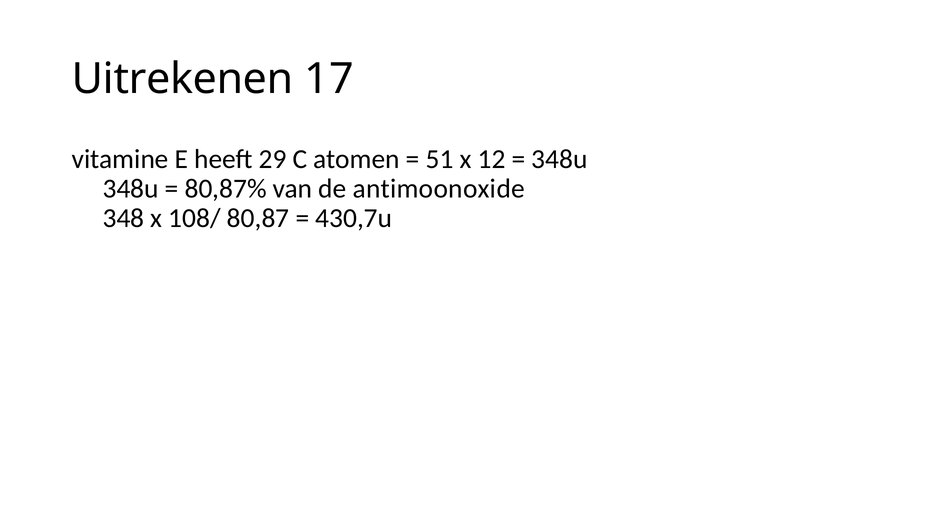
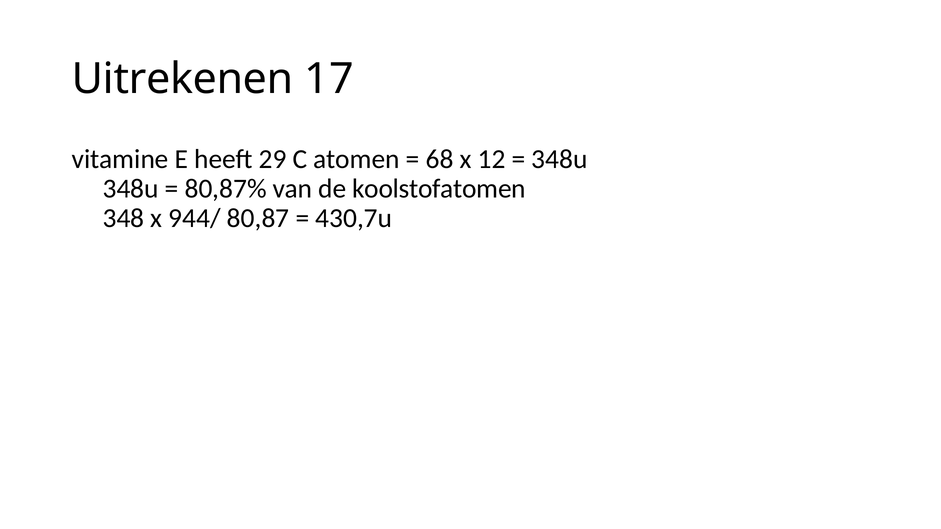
51: 51 -> 68
antimoonoxide: antimoonoxide -> koolstofatomen
108/: 108/ -> 944/
